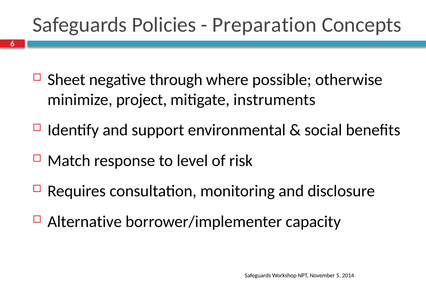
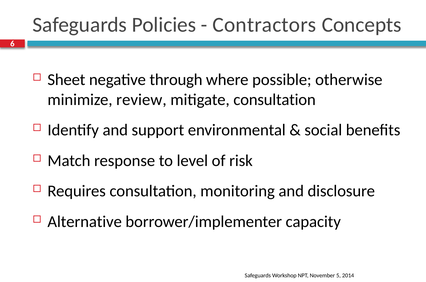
Preparation: Preparation -> Contractors
project: project -> review
mitigate instruments: instruments -> consultation
